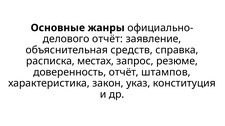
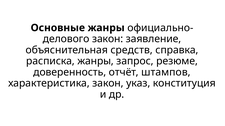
отчёт at (108, 39): отчёт -> закон
расписка местах: местах -> жанры
